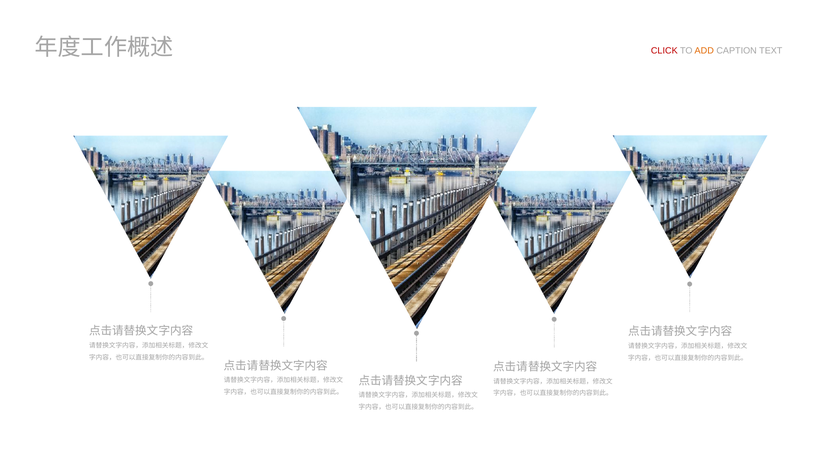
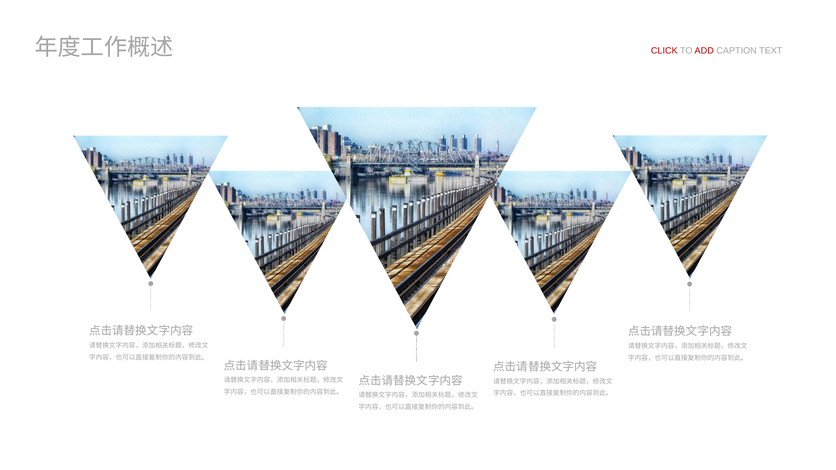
ADD colour: orange -> red
